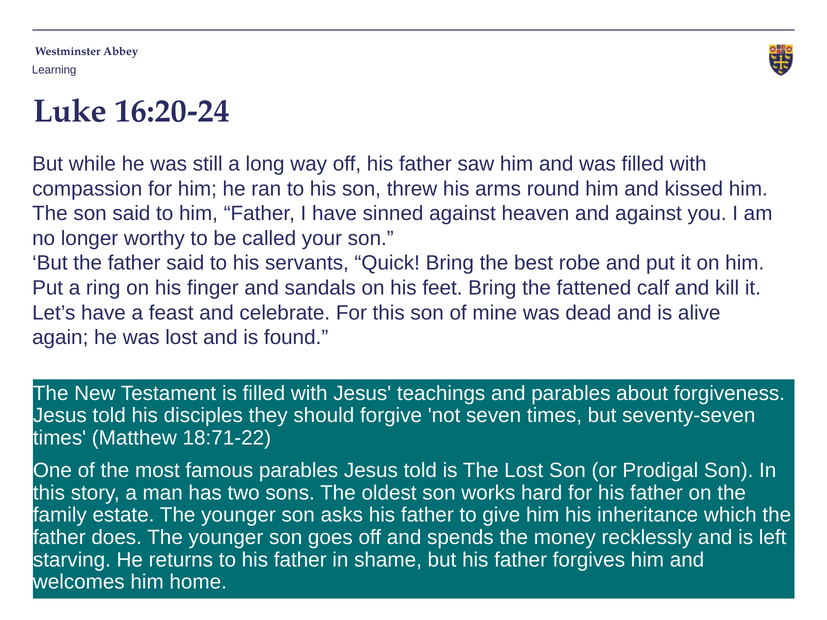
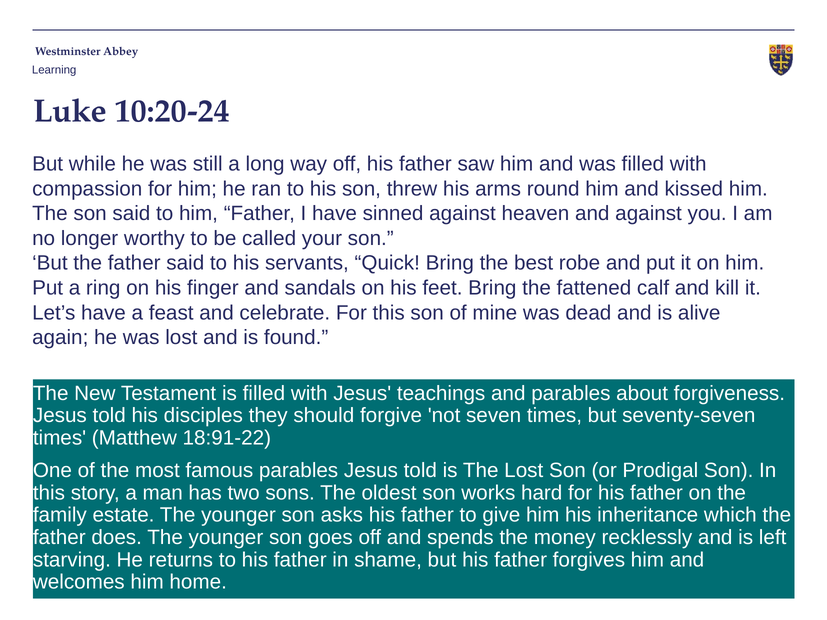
16:20-24: 16:20-24 -> 10:20-24
18:71-22: 18:71-22 -> 18:91-22
